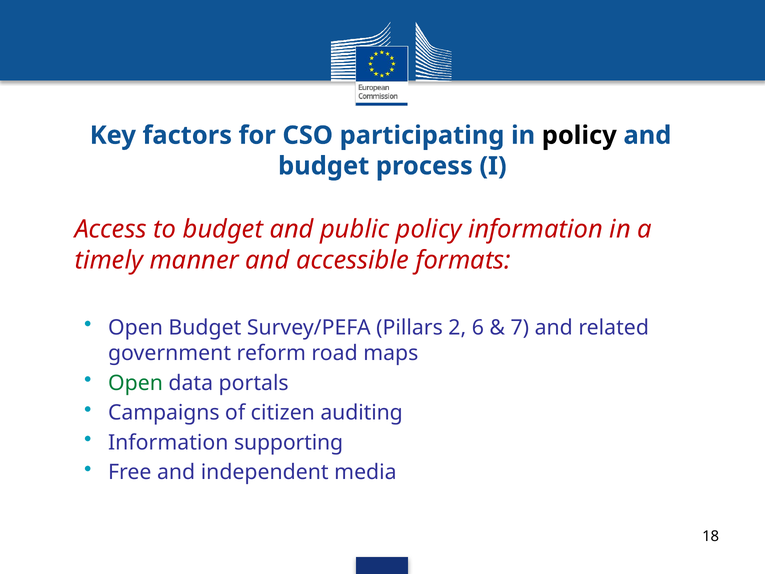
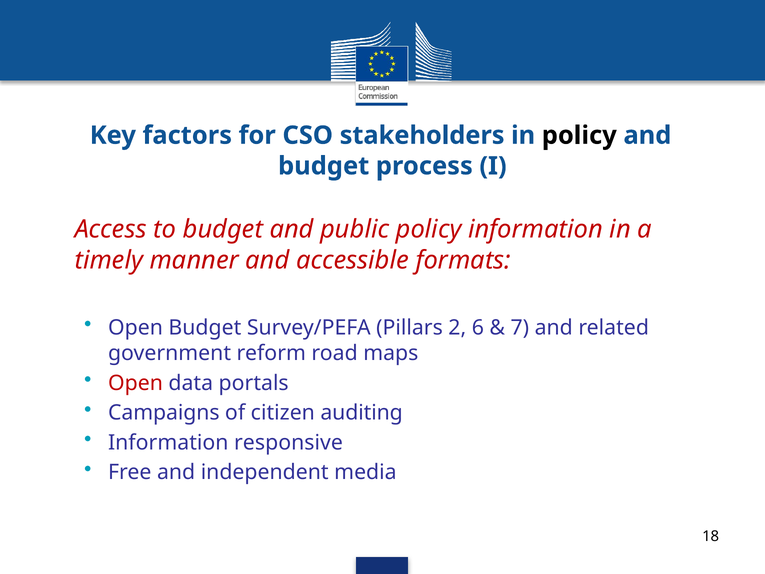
participating: participating -> stakeholders
Open at (135, 383) colour: green -> red
supporting: supporting -> responsive
